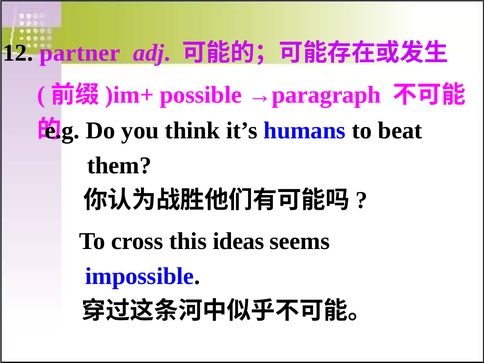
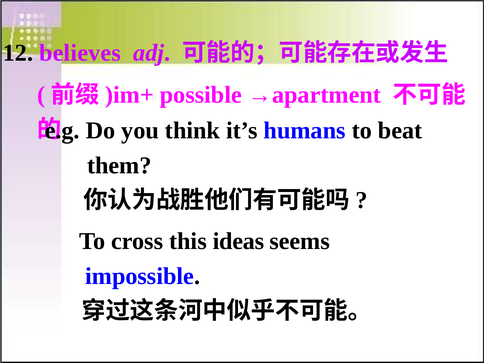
partner: partner -> believes
→paragraph: →paragraph -> →apartment
